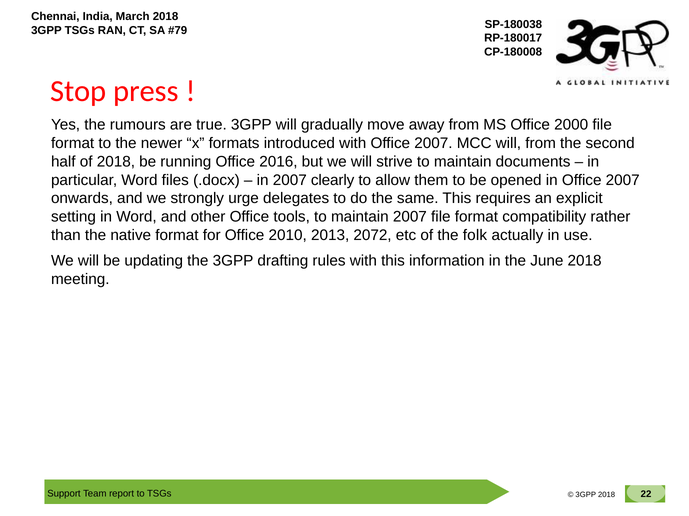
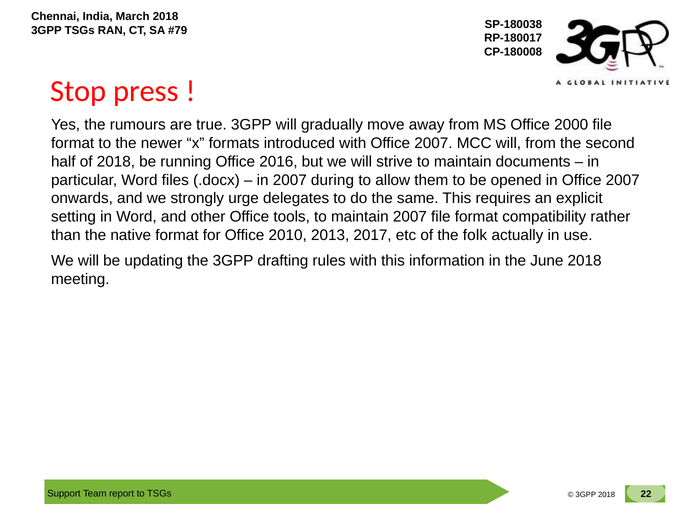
clearly: clearly -> during
2072: 2072 -> 2017
